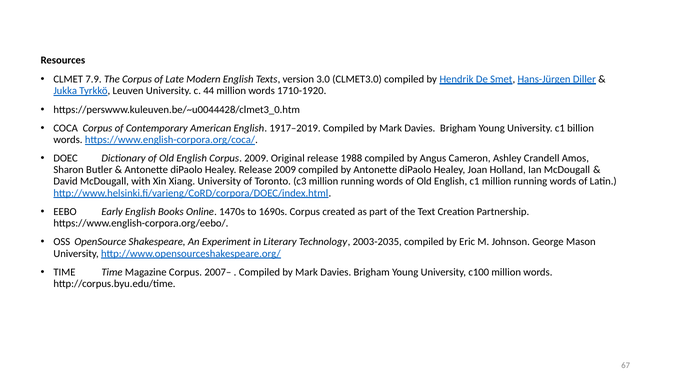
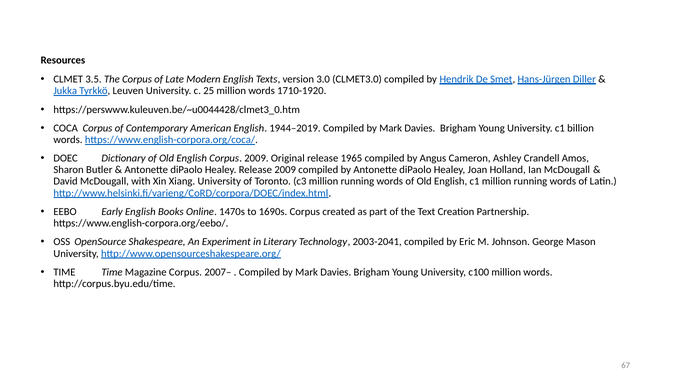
7.9: 7.9 -> 3.5
44: 44 -> 25
1917–2019: 1917–2019 -> 1944–2019
1988: 1988 -> 1965
2003-2035: 2003-2035 -> 2003-2041
